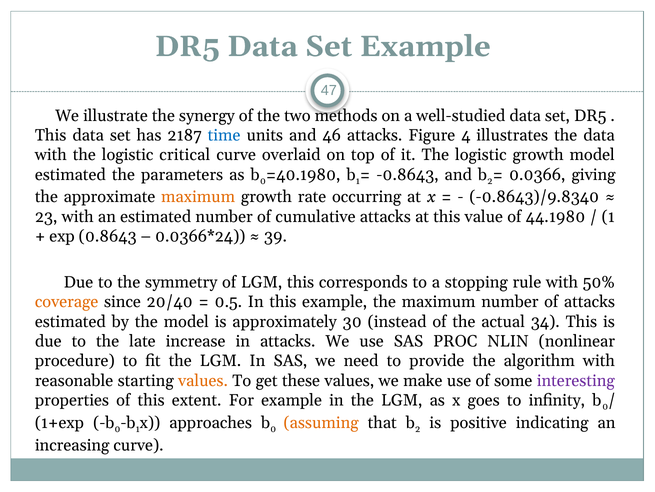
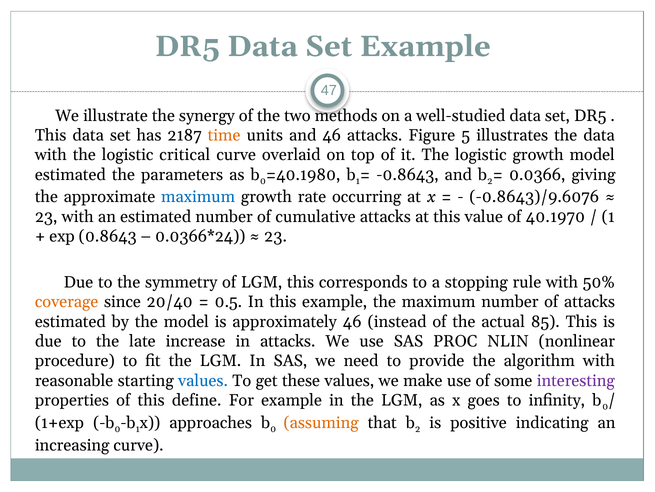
time colour: blue -> orange
4: 4 -> 5
maximum at (198, 197) colour: orange -> blue
-0.8643)/9.8340: -0.8643)/9.8340 -> -0.8643)/9.6076
44.1980: 44.1980 -> 40.1970
39 at (275, 236): 39 -> 23
approximately 30: 30 -> 46
34: 34 -> 85
values at (203, 380) colour: orange -> blue
extent: extent -> define
